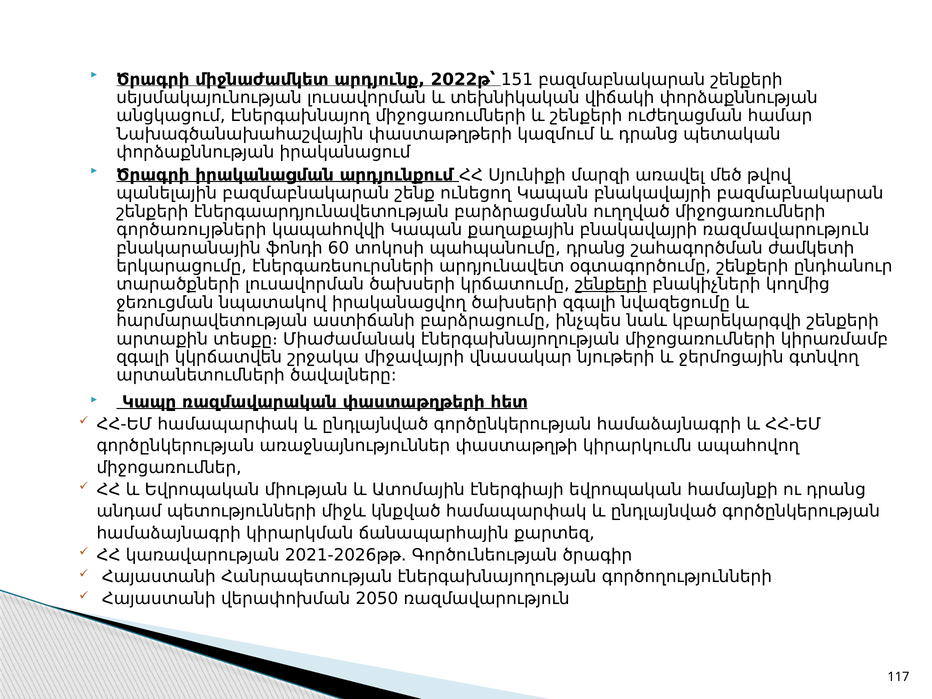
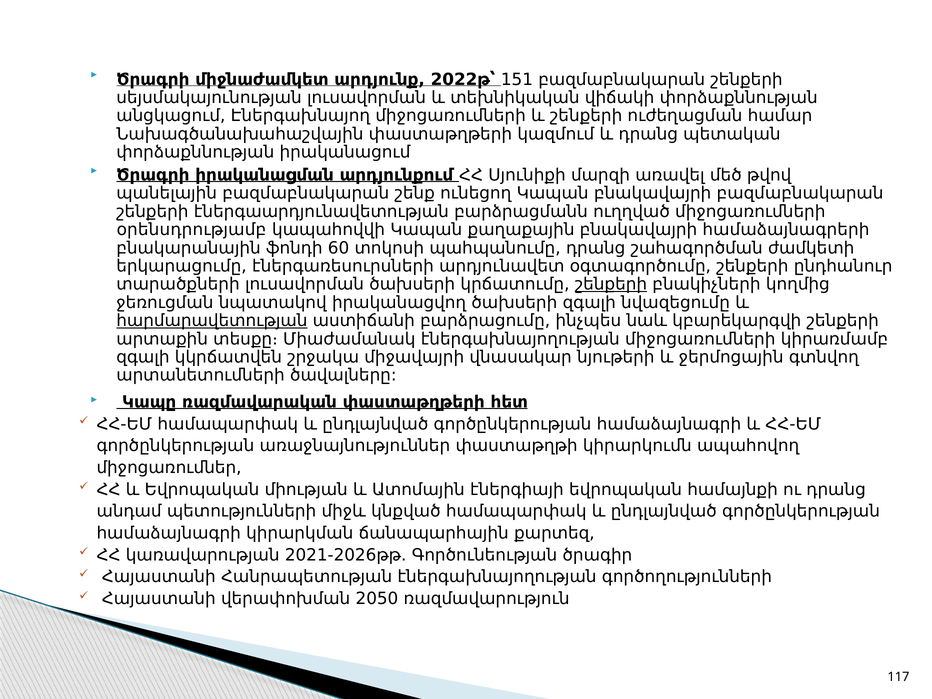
գործառույթների: գործառույթների -> օրենսդրությամբ
բնակավայրի ռազմավարություն: ռազմավարություն -> համաձայնագրերի
հարմարավետության underline: none -> present
